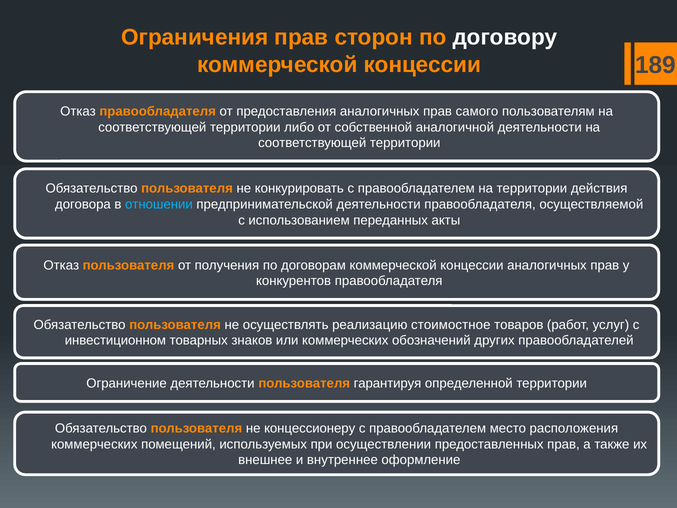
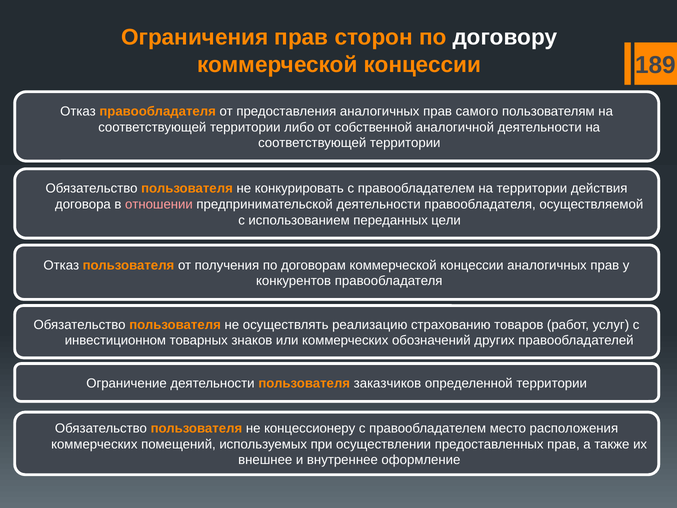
отношении colour: light blue -> pink
акты: акты -> цели
стоимостное: стоимостное -> страхованию
гарантируя: гарантируя -> заказчиков
